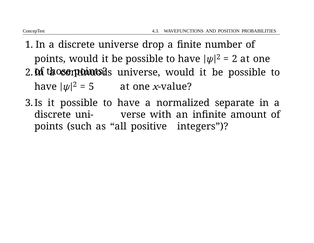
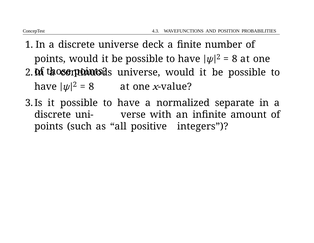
drop: drop -> deck
2 at (235, 59): 2 -> 8
5 at (91, 87): 5 -> 8
